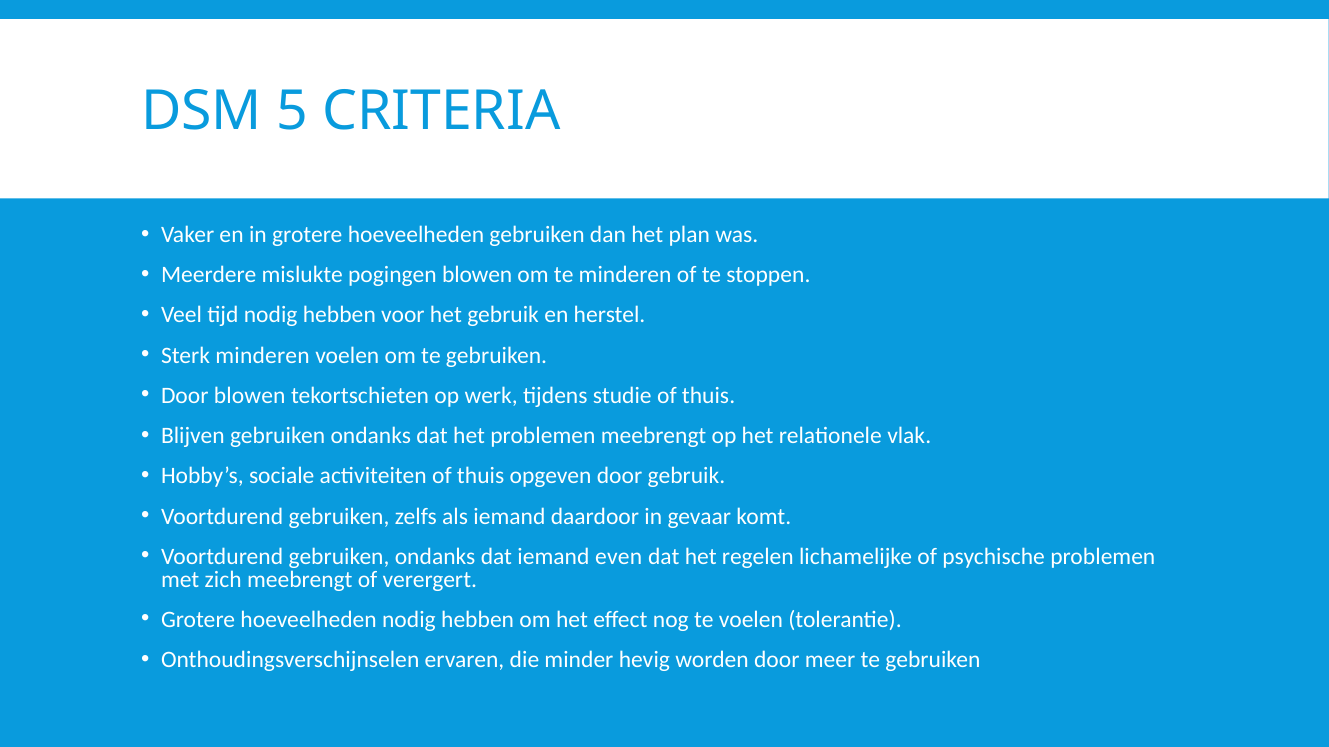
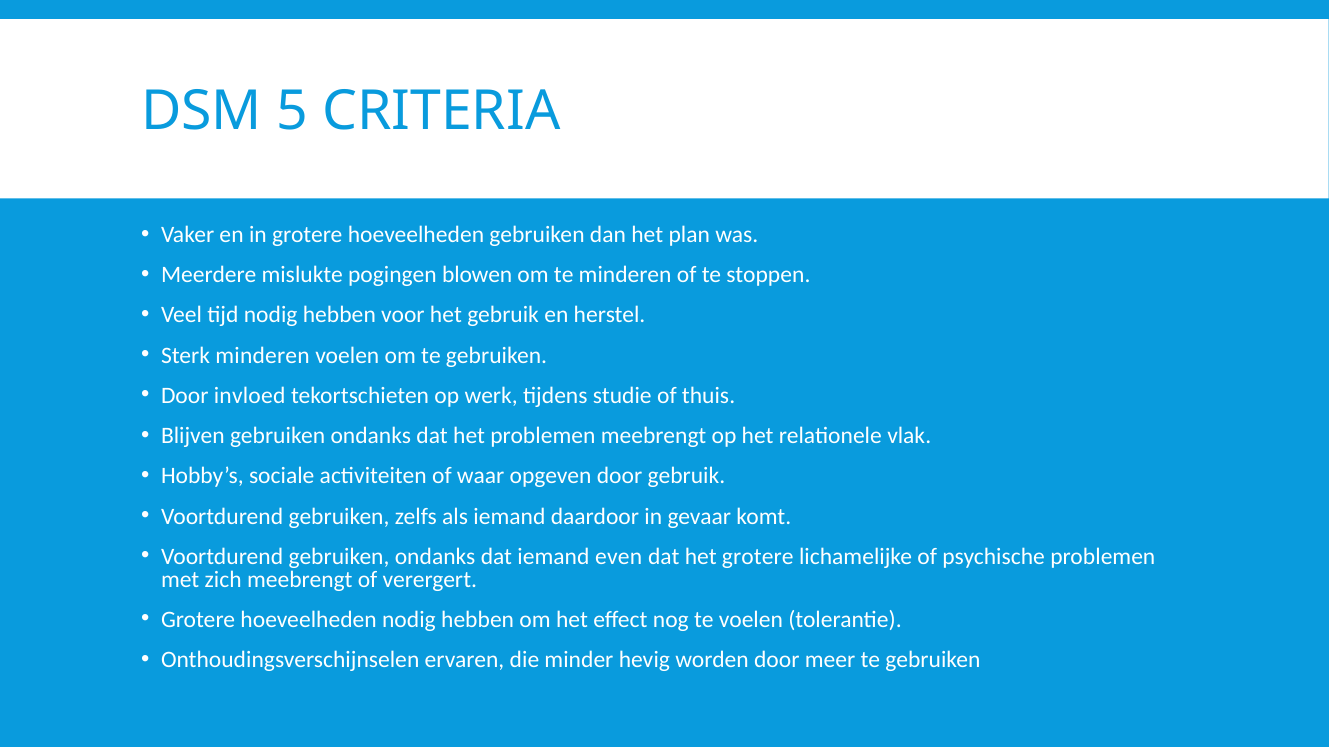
Door blowen: blowen -> invloed
activiteiten of thuis: thuis -> waar
het regelen: regelen -> grotere
